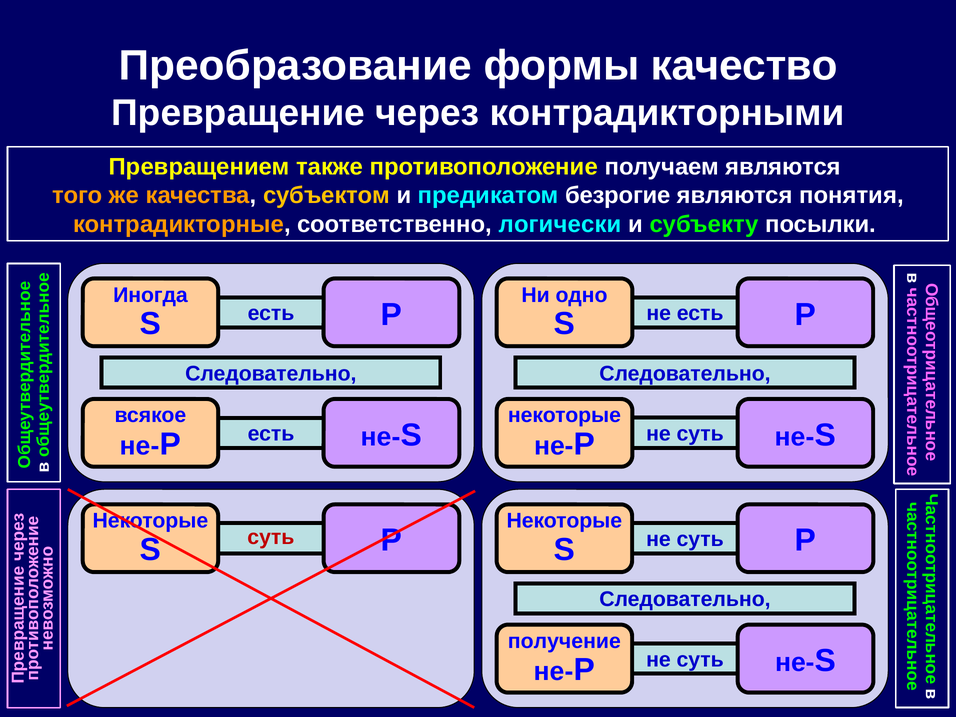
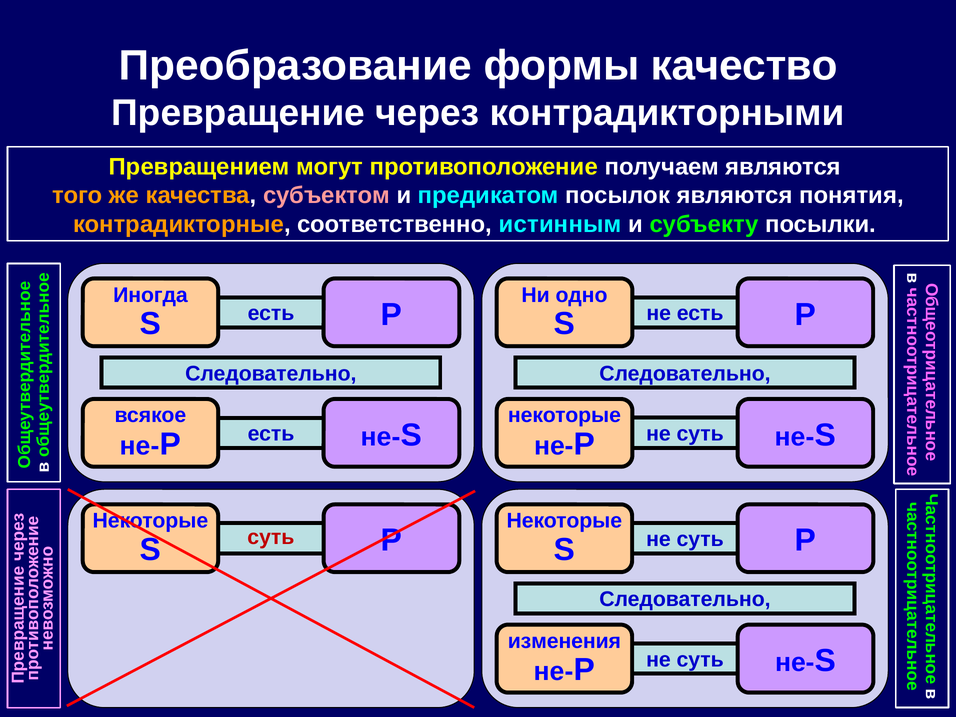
также: также -> могут
субъектом colour: yellow -> pink
безрогие: безрогие -> посылок
логически: логически -> истинным
получение: получение -> изменения
